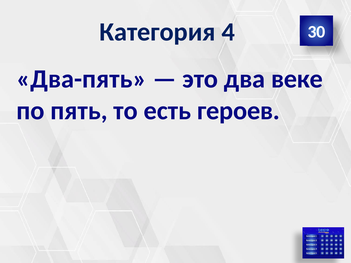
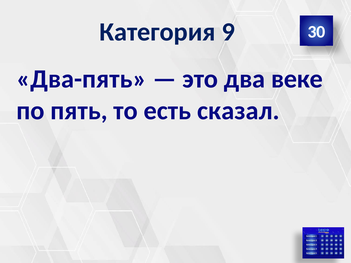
4: 4 -> 9
героев: героев -> сказал
